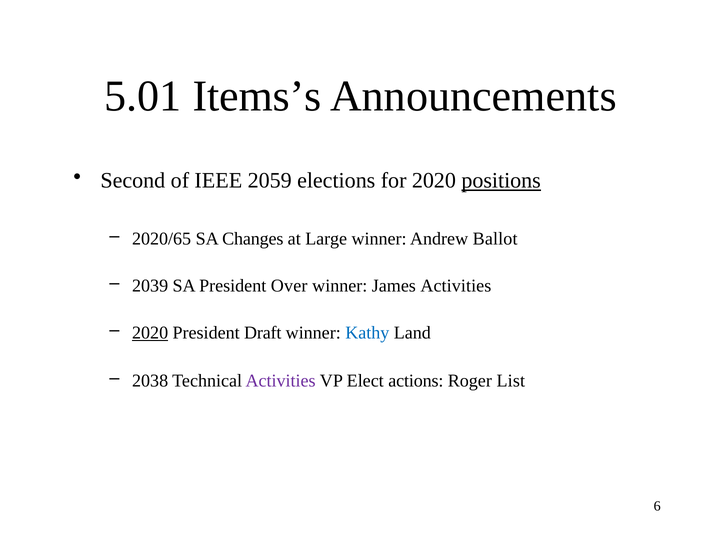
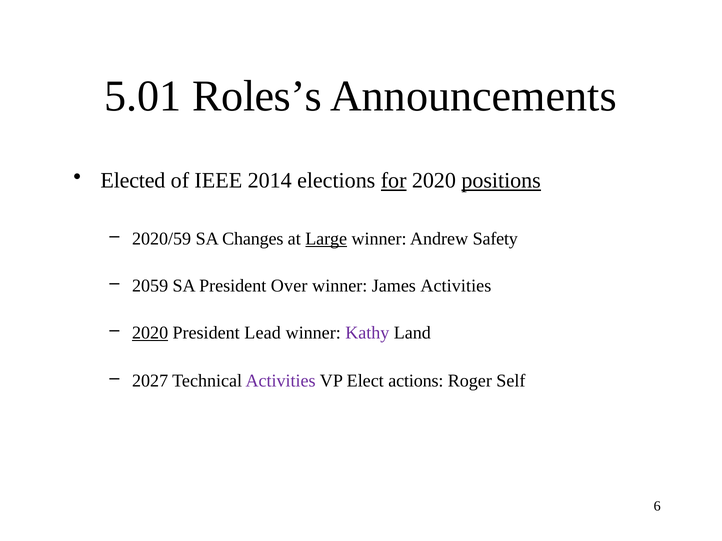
Items’s: Items’s -> Roles’s
Second: Second -> Elected
2059: 2059 -> 2014
for underline: none -> present
2020/65: 2020/65 -> 2020/59
Large underline: none -> present
Ballot: Ballot -> Safety
2039: 2039 -> 2059
Draft: Draft -> Lead
Kathy colour: blue -> purple
2038: 2038 -> 2027
List: List -> Self
